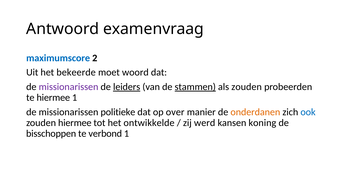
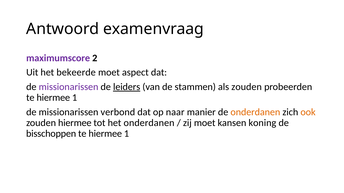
maximumscore colour: blue -> purple
woord: woord -> aspect
stammen underline: present -> none
politieke: politieke -> verbond
over: over -> naar
ook colour: blue -> orange
het ontwikkelde: ontwikkelde -> onderdanen
zij werd: werd -> moet
verbond at (105, 134): verbond -> hiermee
